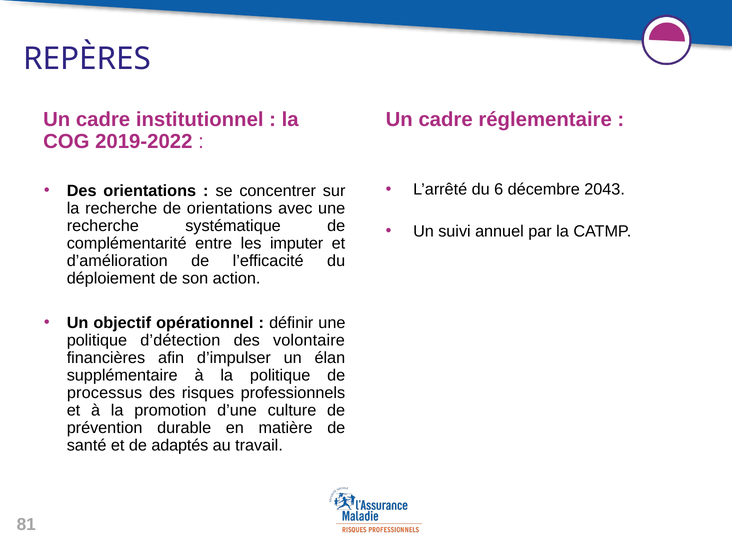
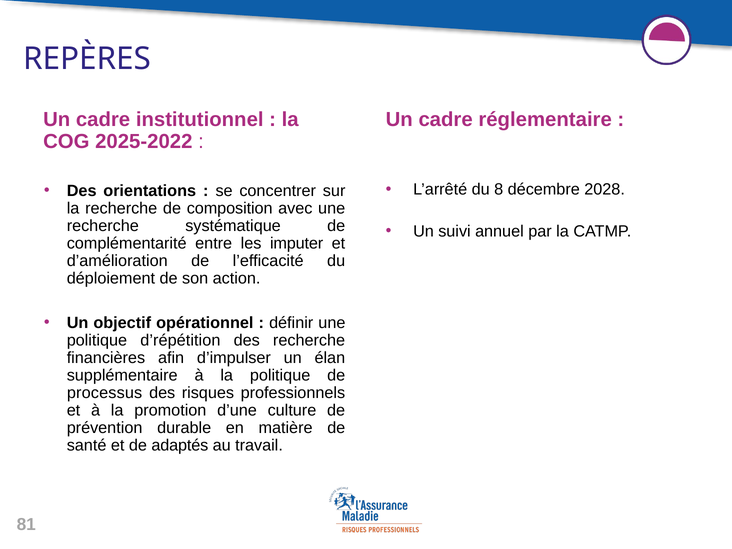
2019-2022: 2019-2022 -> 2025-2022
6: 6 -> 8
2043: 2043 -> 2028
de orientations: orientations -> composition
d’détection: d’détection -> d’répétition
des volontaire: volontaire -> recherche
